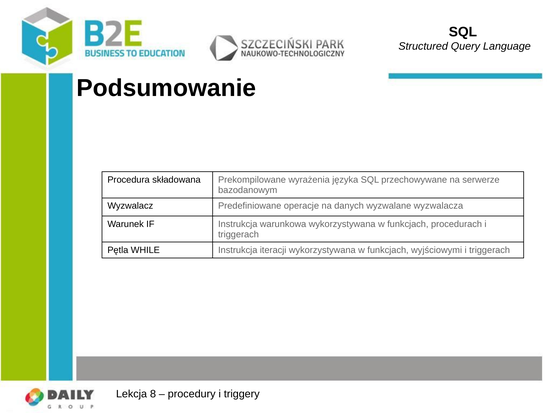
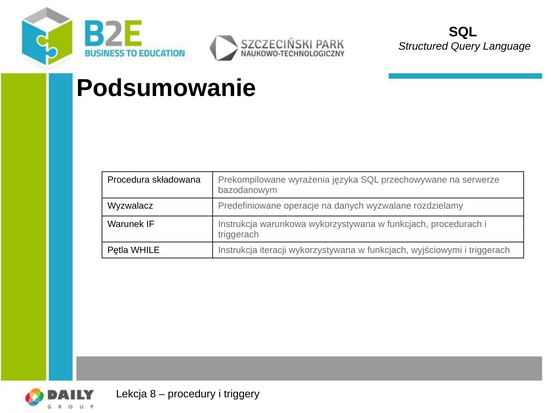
wyzwalacza: wyzwalacza -> rozdzielamy
